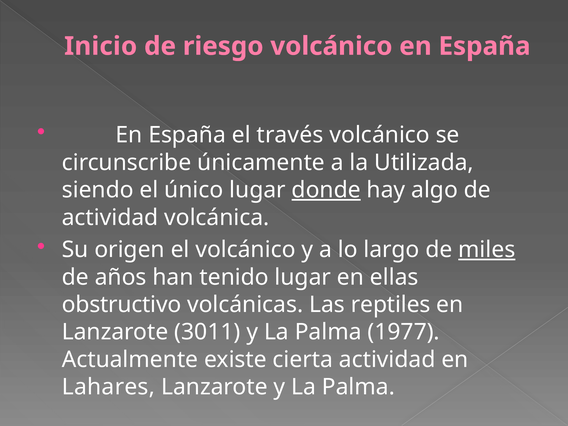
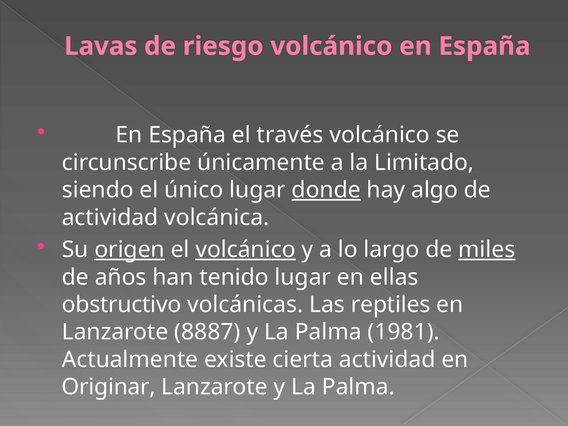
Inicio: Inicio -> Lavas
Utilizada: Utilizada -> Limitado
origen underline: none -> present
volcánico at (245, 250) underline: none -> present
3011: 3011 -> 8887
1977: 1977 -> 1981
Lahares: Lahares -> Originar
